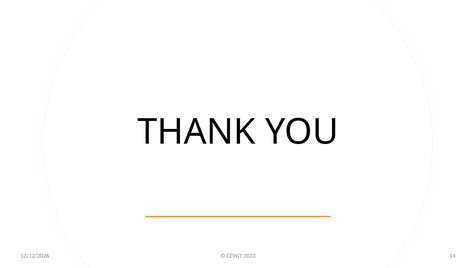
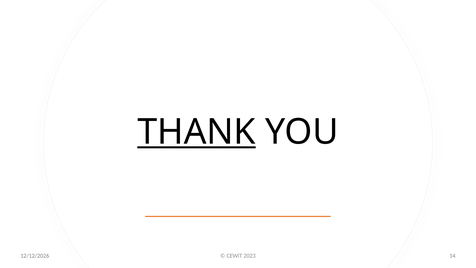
THANK underline: none -> present
